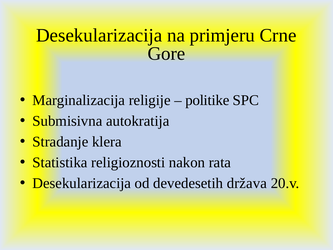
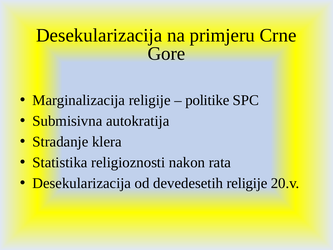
devedesetih država: država -> religije
